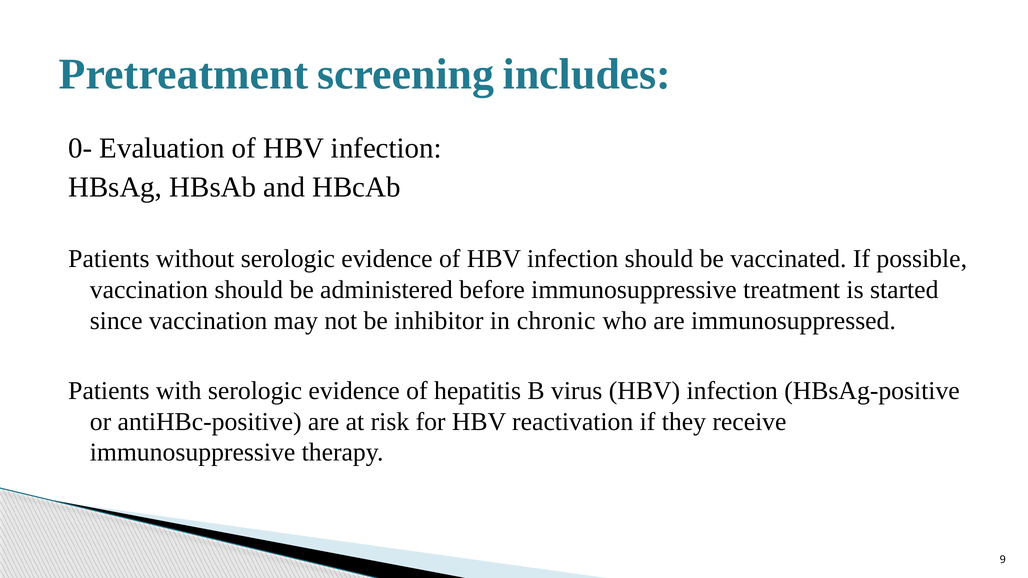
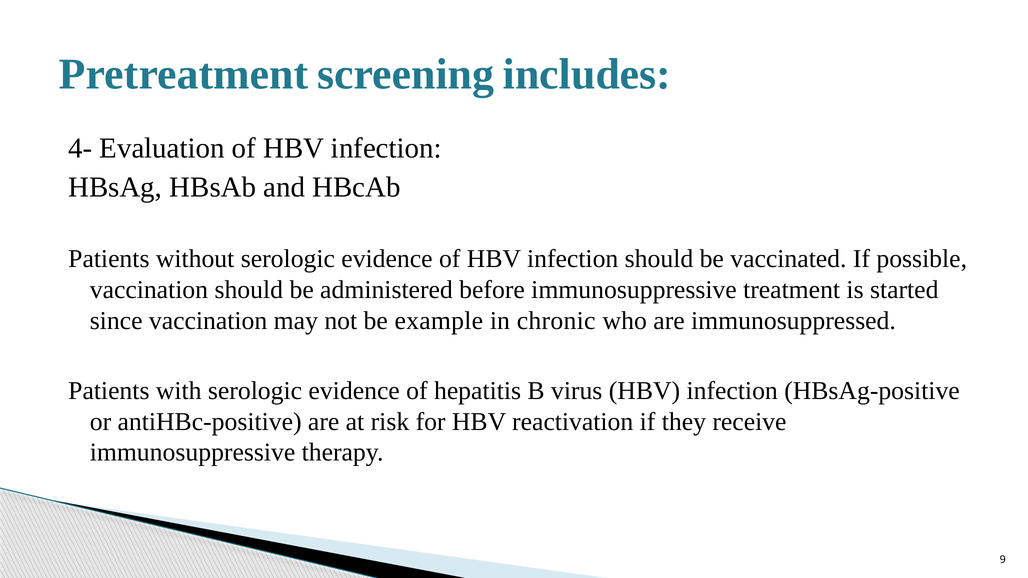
0-: 0- -> 4-
inhibitor: inhibitor -> example
